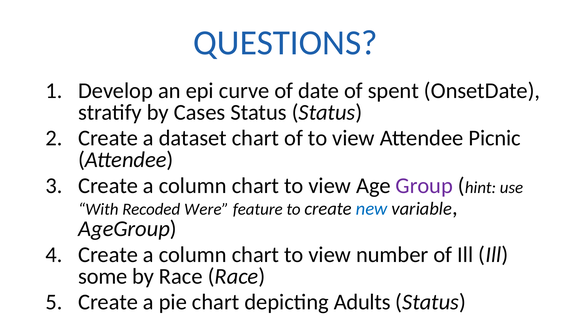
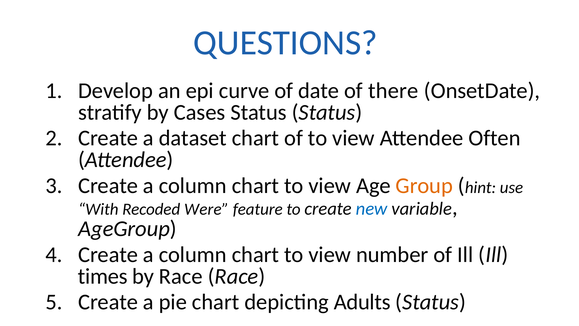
spent: spent -> there
Picnic: Picnic -> Often
Group colour: purple -> orange
some: some -> times
